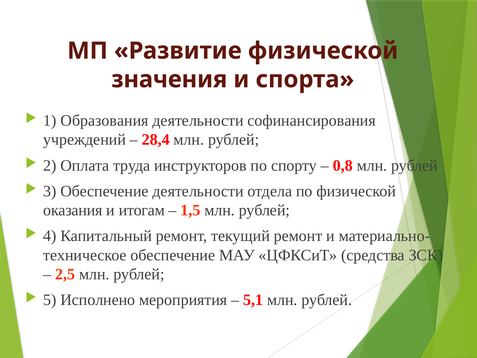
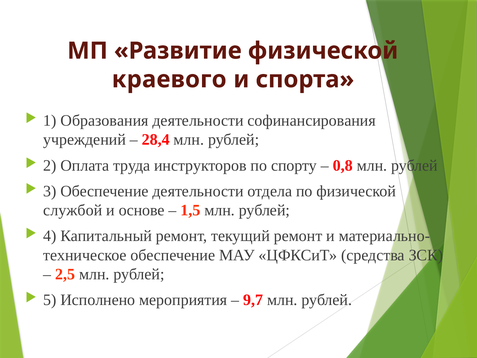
значения: значения -> краевого
оказания: оказания -> службой
итогам: итогам -> основе
5,1: 5,1 -> 9,7
